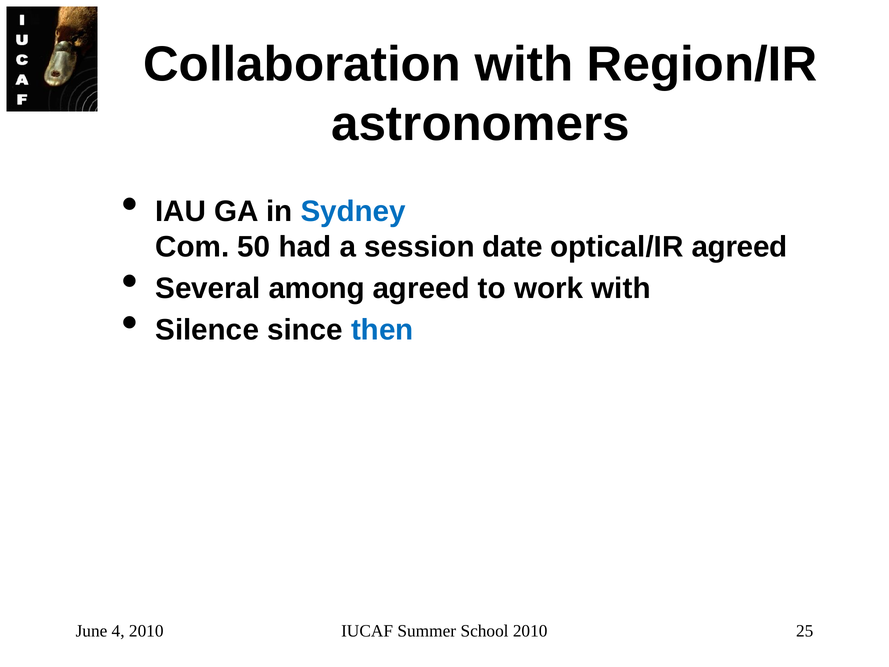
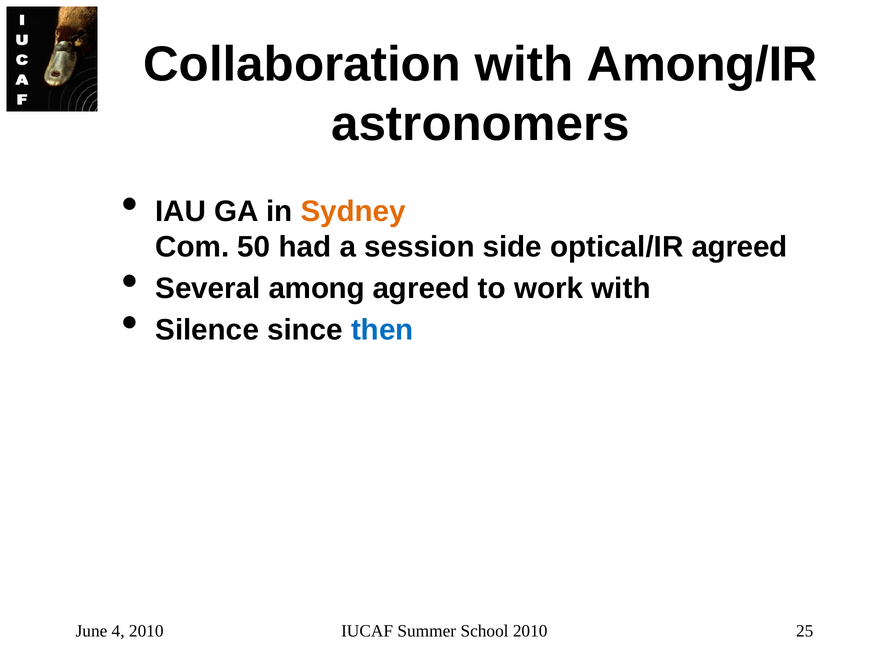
Region/IR: Region/IR -> Among/IR
Sydney colour: blue -> orange
date: date -> side
